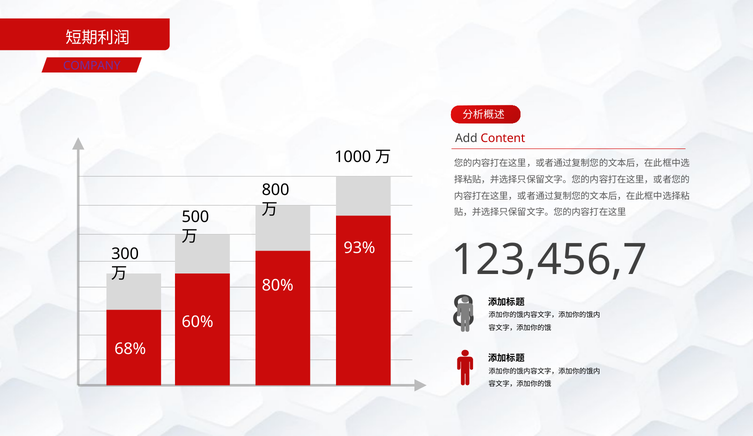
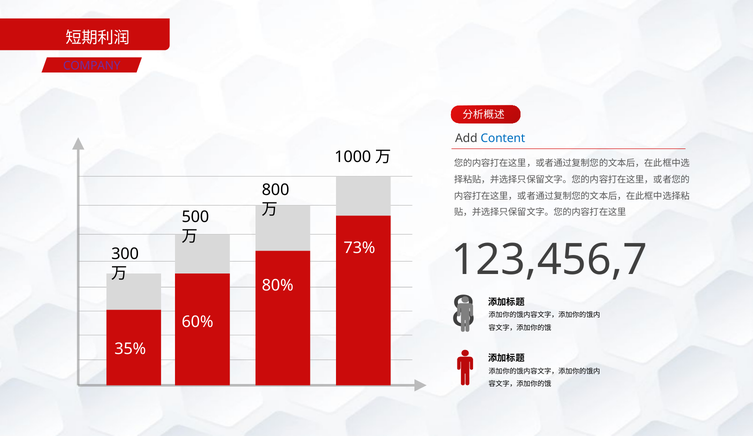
Content colour: red -> blue
93%: 93% -> 73%
68%: 68% -> 35%
